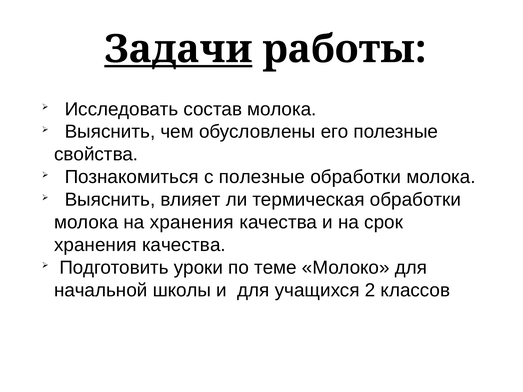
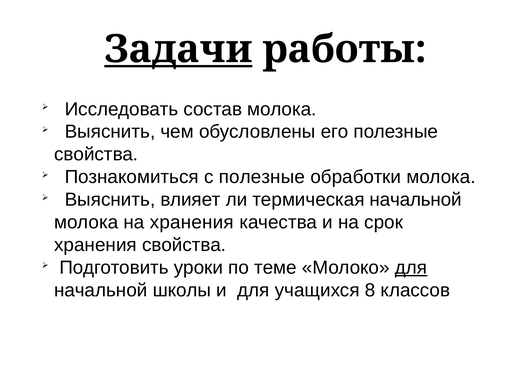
термическая обработки: обработки -> начальной
качества at (184, 245): качества -> свойства
для at (411, 268) underline: none -> present
2: 2 -> 8
